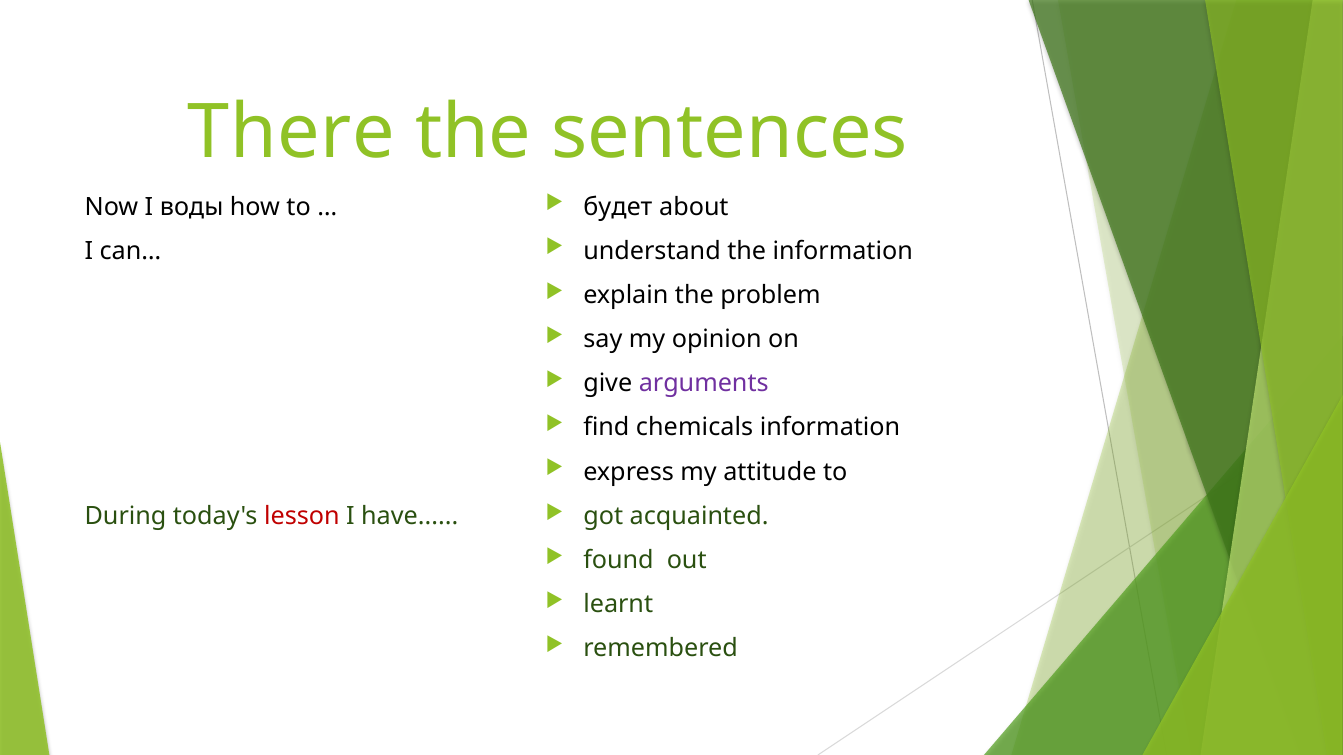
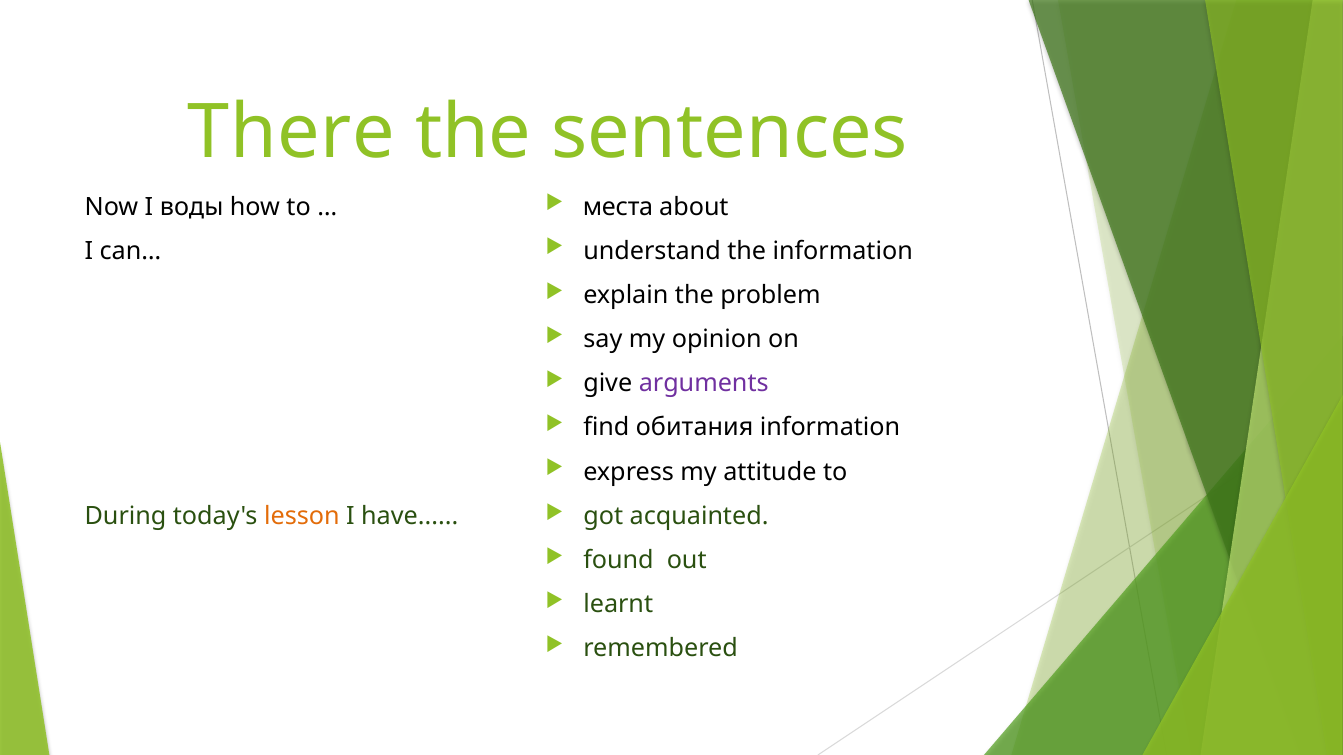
будет: будет -> места
chemicals: chemicals -> обитания
lesson colour: red -> orange
